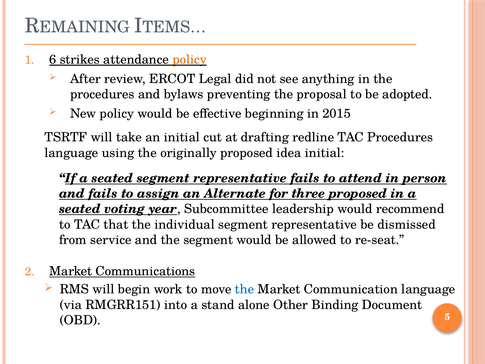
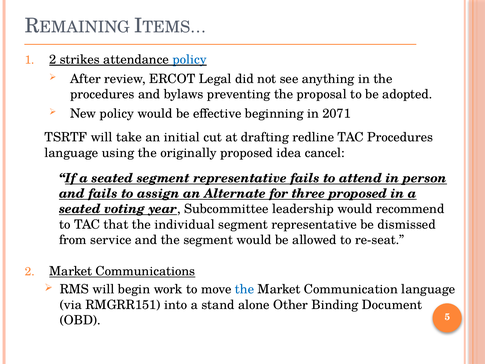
6 at (53, 59): 6 -> 2
policy at (190, 59) colour: orange -> blue
2015: 2015 -> 2071
idea initial: initial -> cancel
